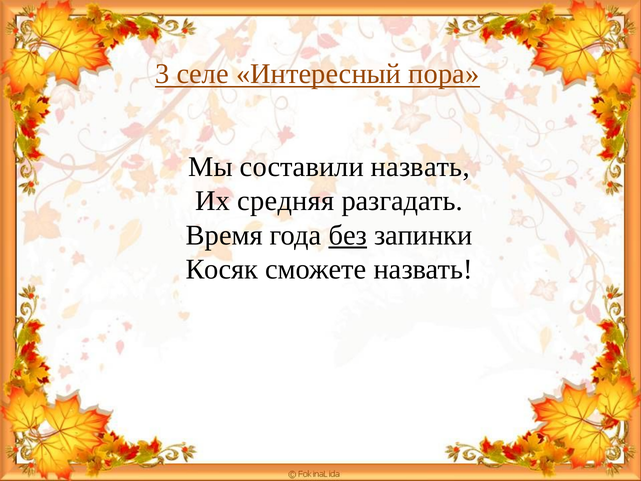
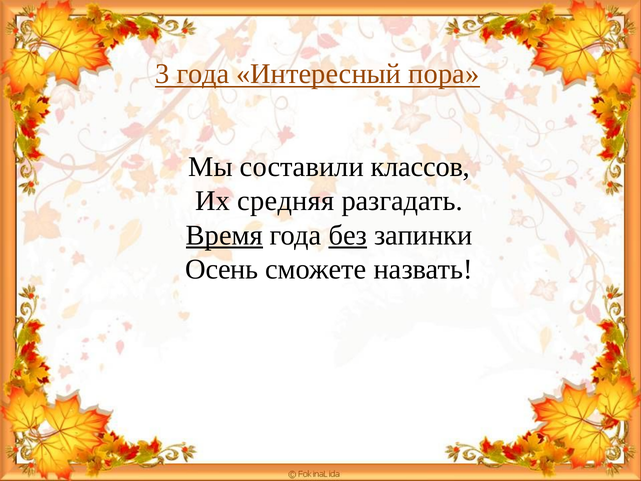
3 селе: селе -> года
составили назвать: назвать -> классов
Время underline: none -> present
Косяк: Косяк -> Осень
